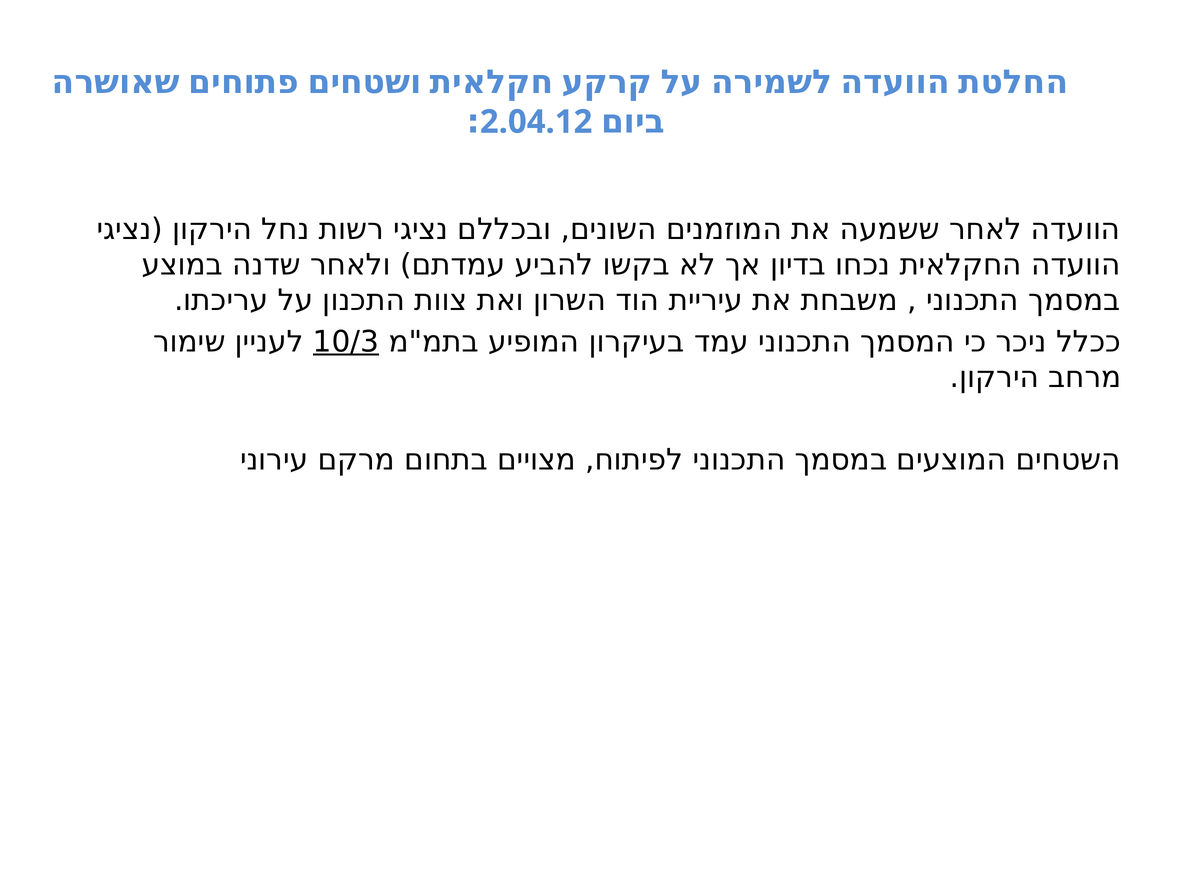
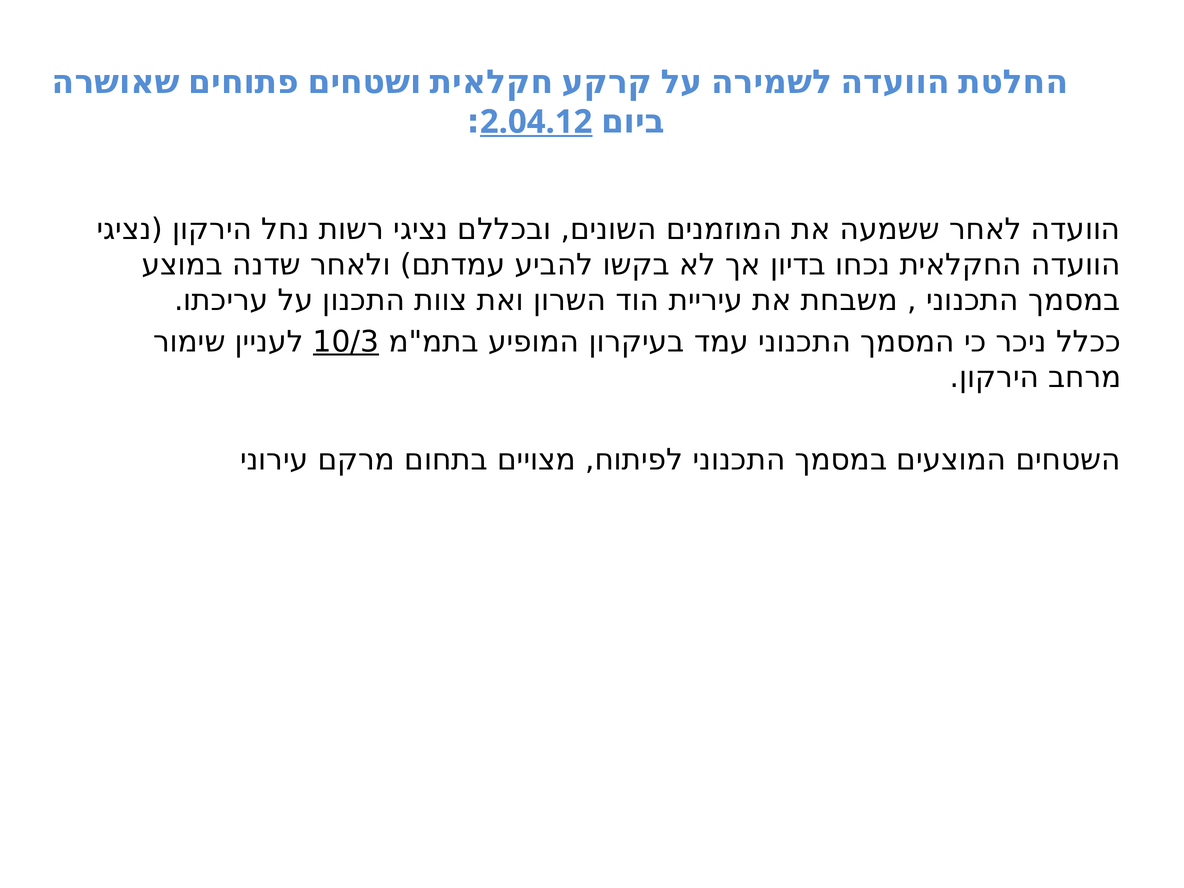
2.04.12 underline: none -> present
